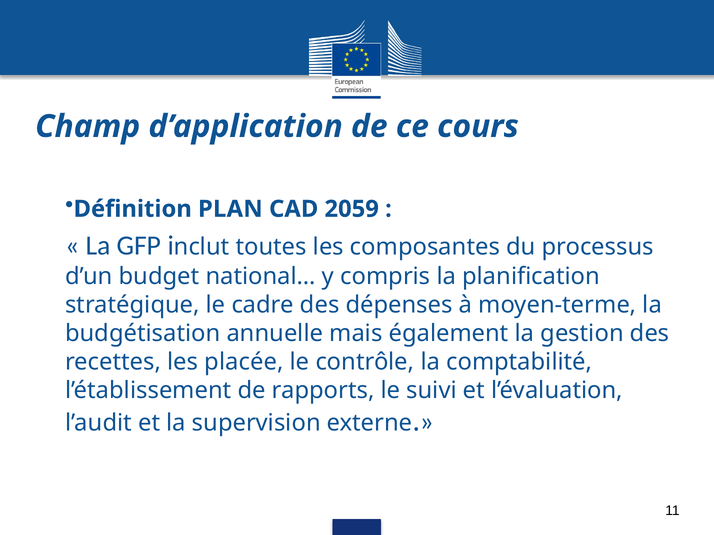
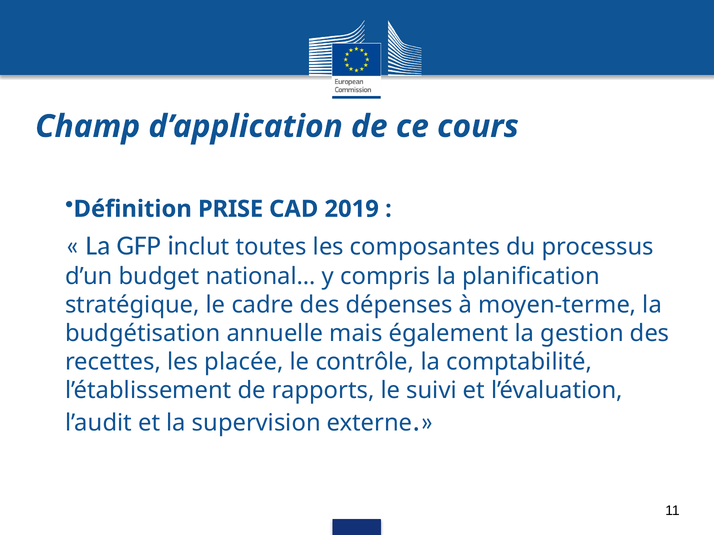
PLAN: PLAN -> PRISE
2059: 2059 -> 2019
